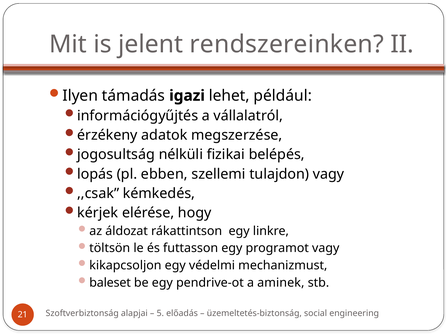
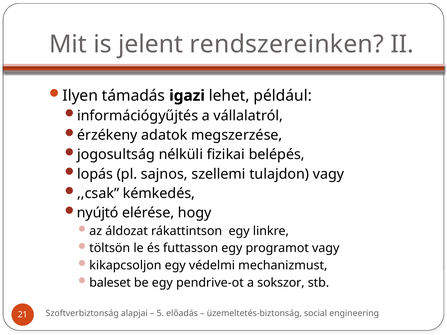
ebben: ebben -> sajnos
kérjek: kérjek -> nyújtó
aminek: aminek -> sokszor
